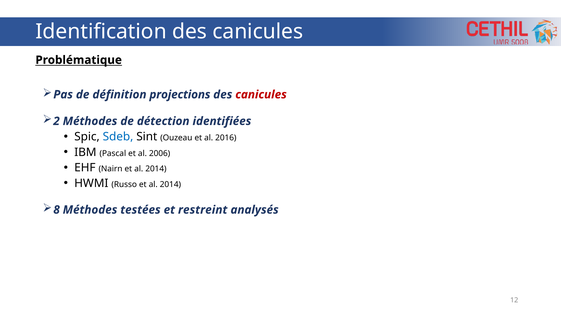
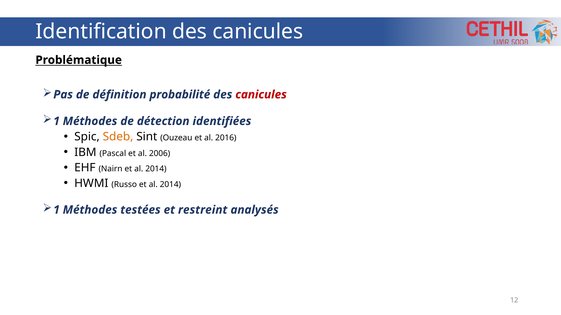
projections: projections -> probabilité
2 at (57, 121): 2 -> 1
Sdeb colour: blue -> orange
8 at (57, 210): 8 -> 1
